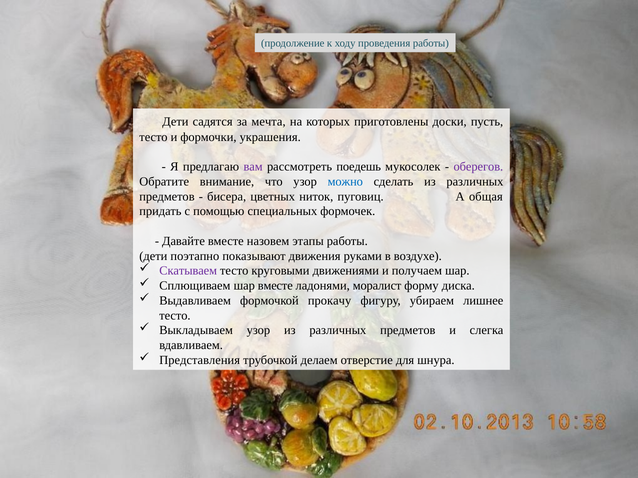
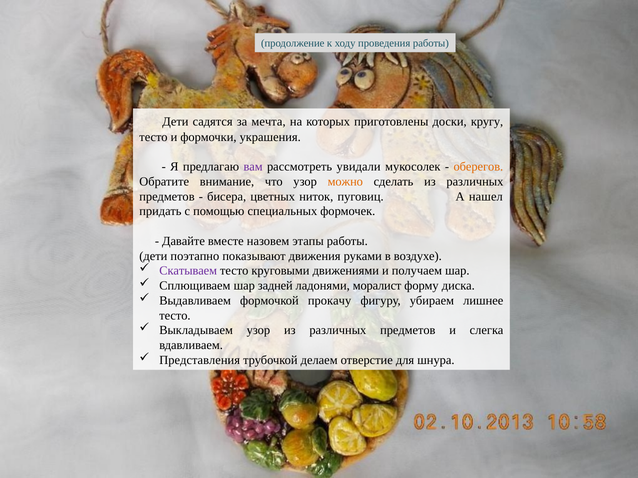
пусть: пусть -> кругу
поедешь: поедешь -> увидали
оберегов colour: purple -> orange
можно colour: blue -> orange
общая: общая -> нашел
шар вместе: вместе -> задней
